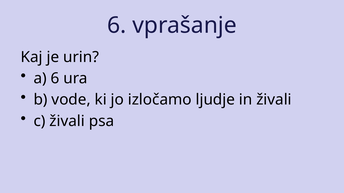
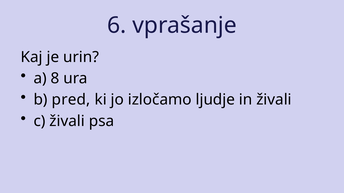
a 6: 6 -> 8
vode: vode -> pred
